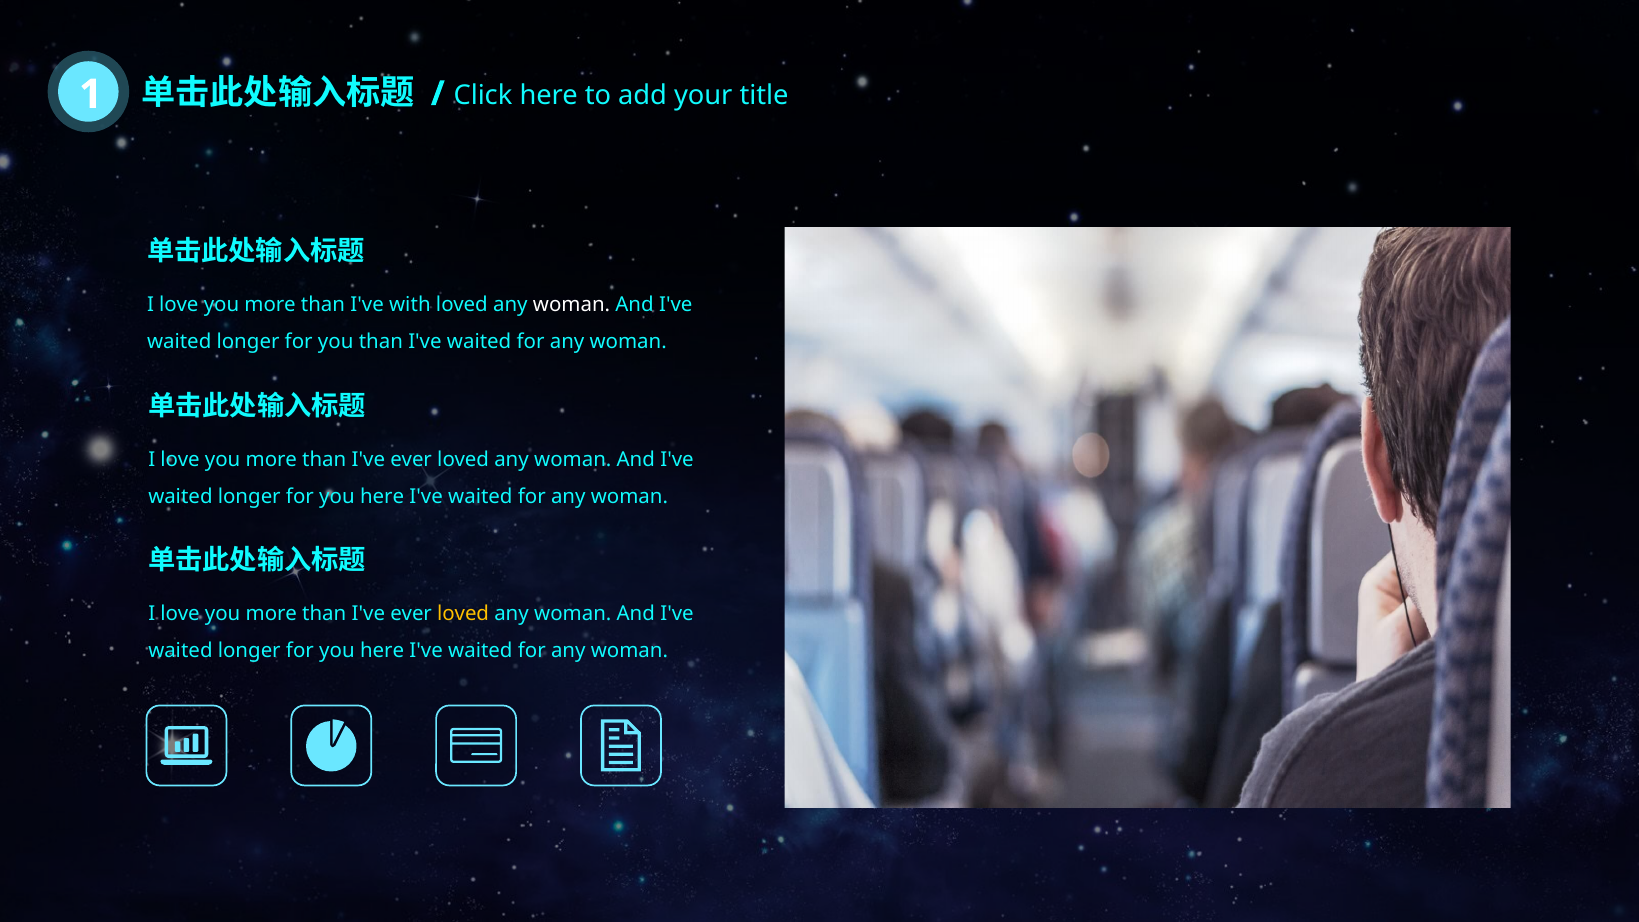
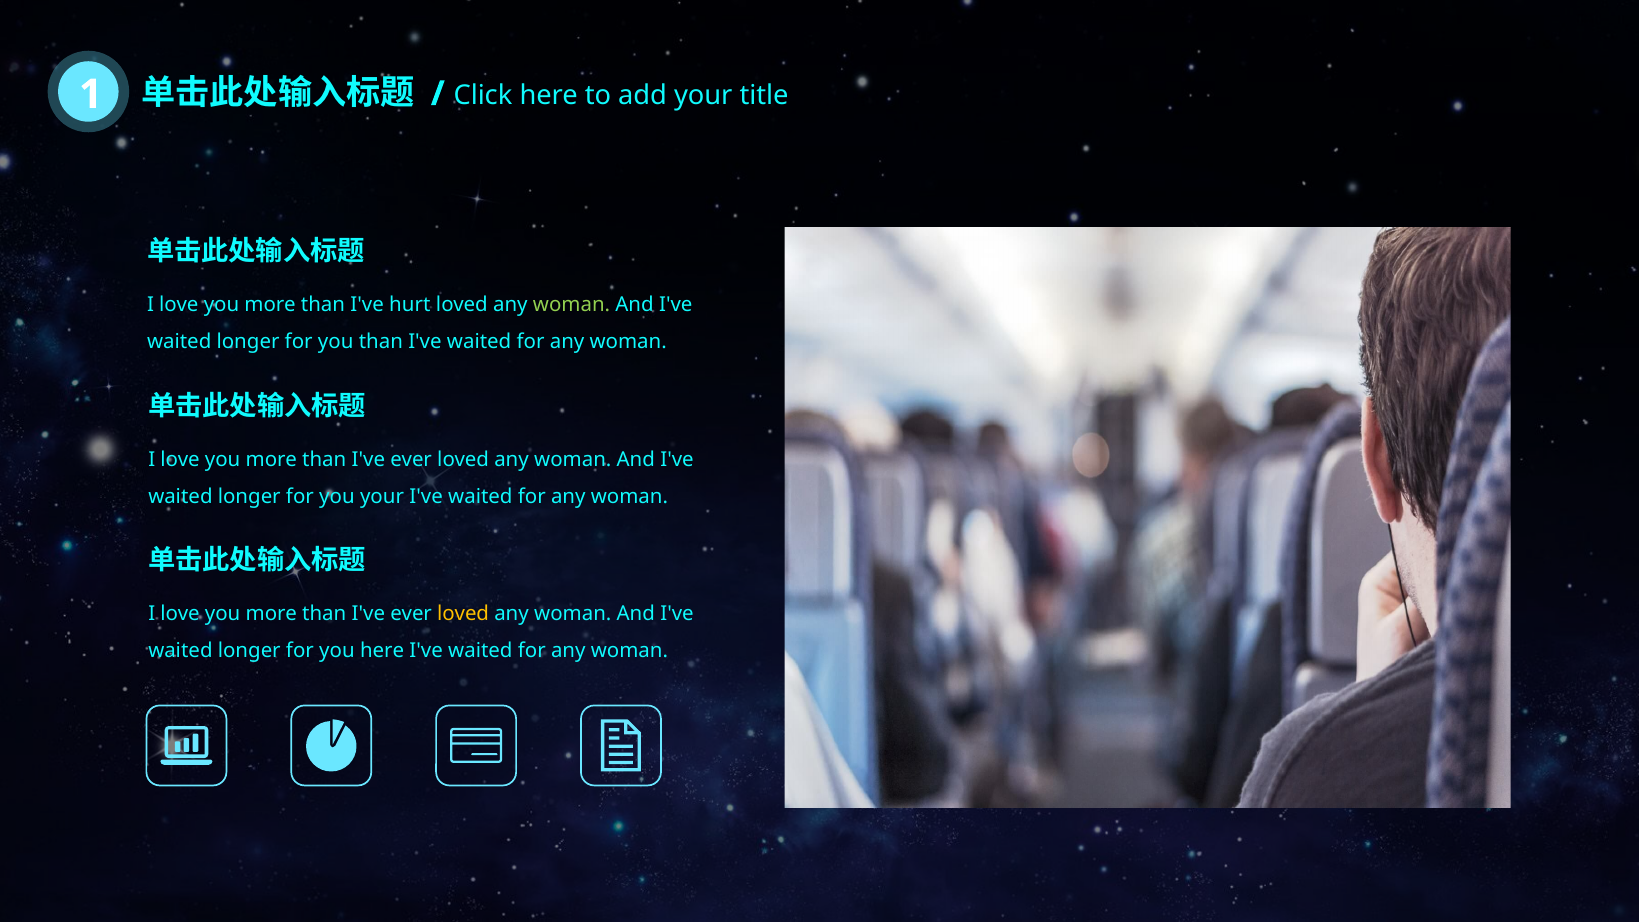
with: with -> hurt
woman at (572, 304) colour: white -> light green
here at (382, 496): here -> your
